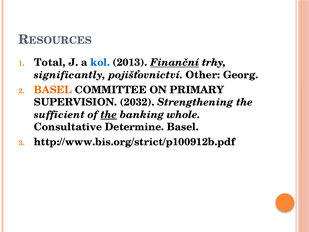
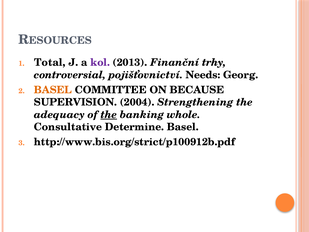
kol colour: blue -> purple
Finanční underline: present -> none
significantly: significantly -> controversial
Other: Other -> Needs
PRIMARY: PRIMARY -> BECAUSE
2032: 2032 -> 2004
sufficient: sufficient -> adequacy
